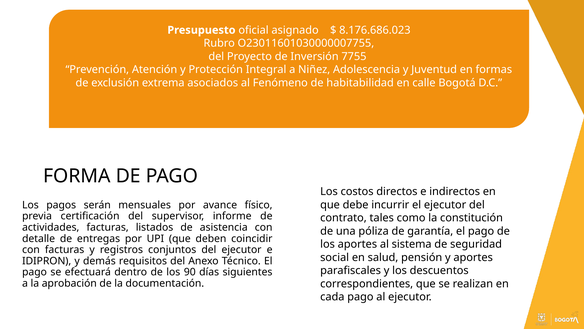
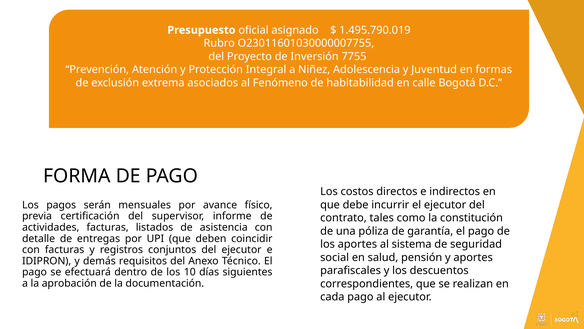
8.176.686.023: 8.176.686.023 -> 1.495.790.019
90: 90 -> 10
